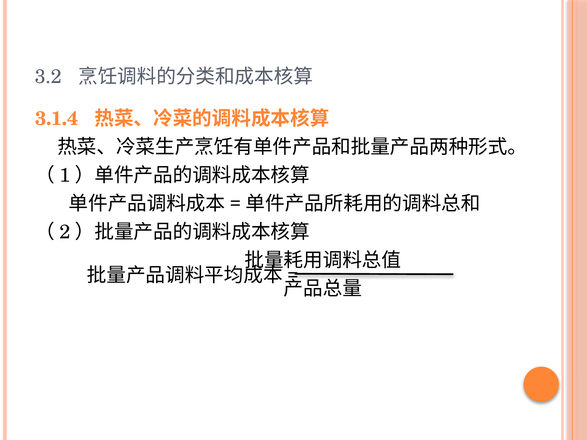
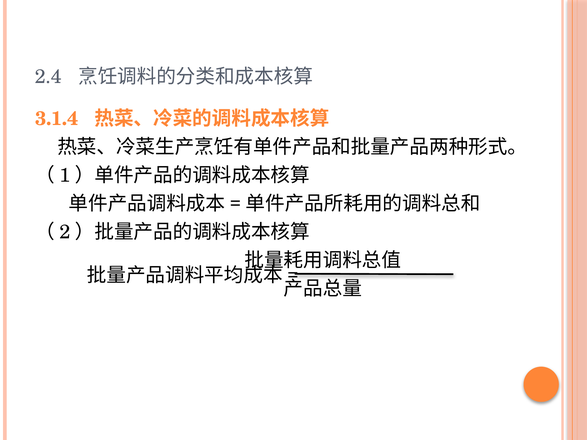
3.2: 3.2 -> 2.4
